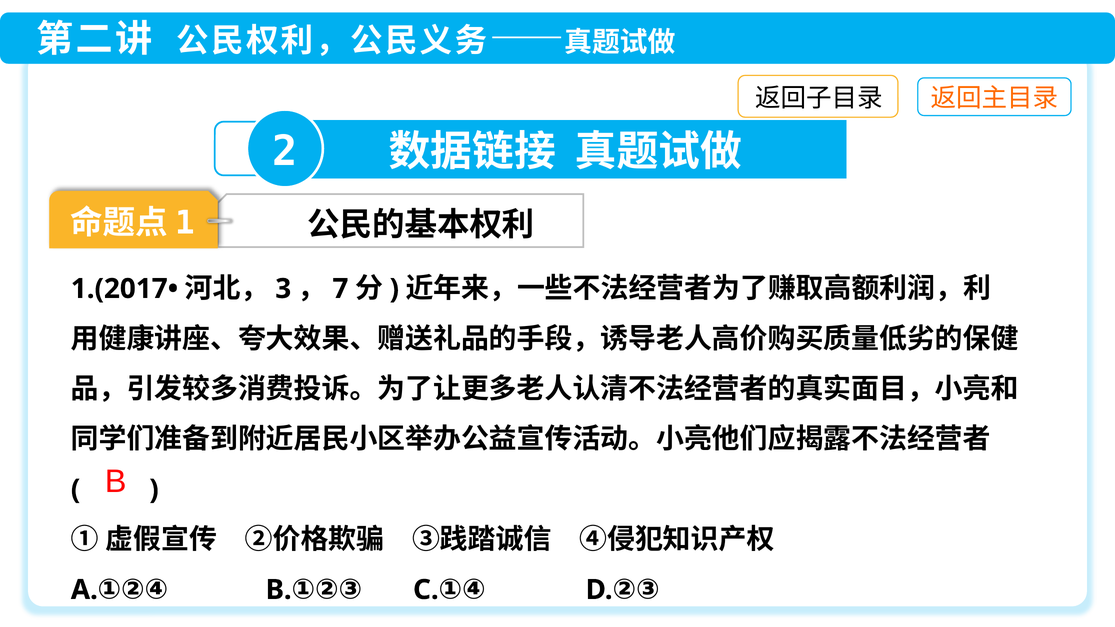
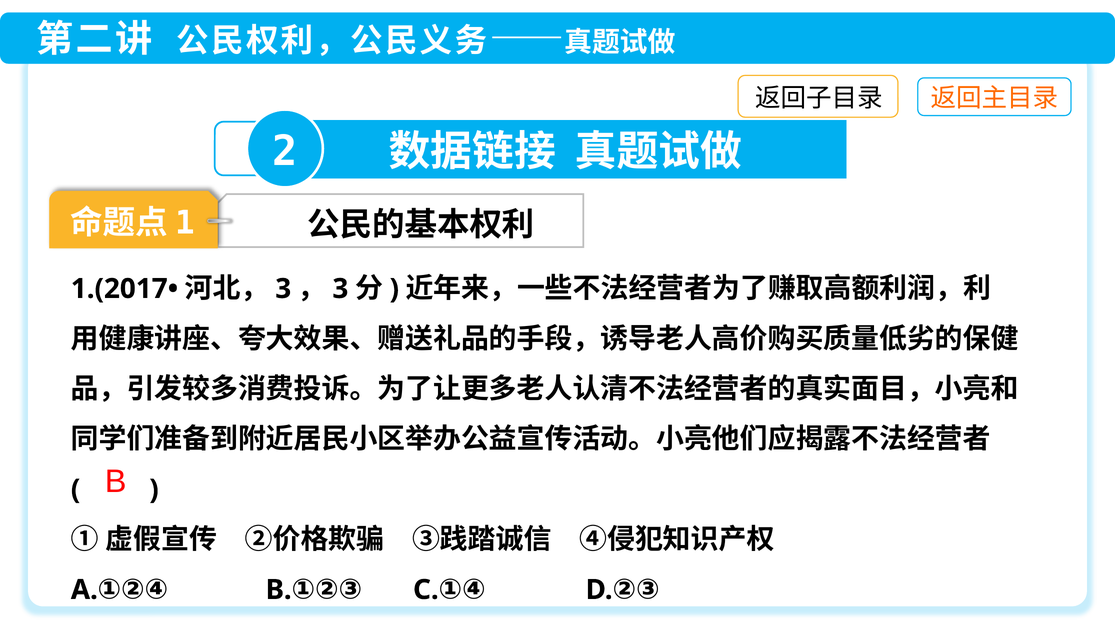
7 at (340, 289): 7 -> 3
